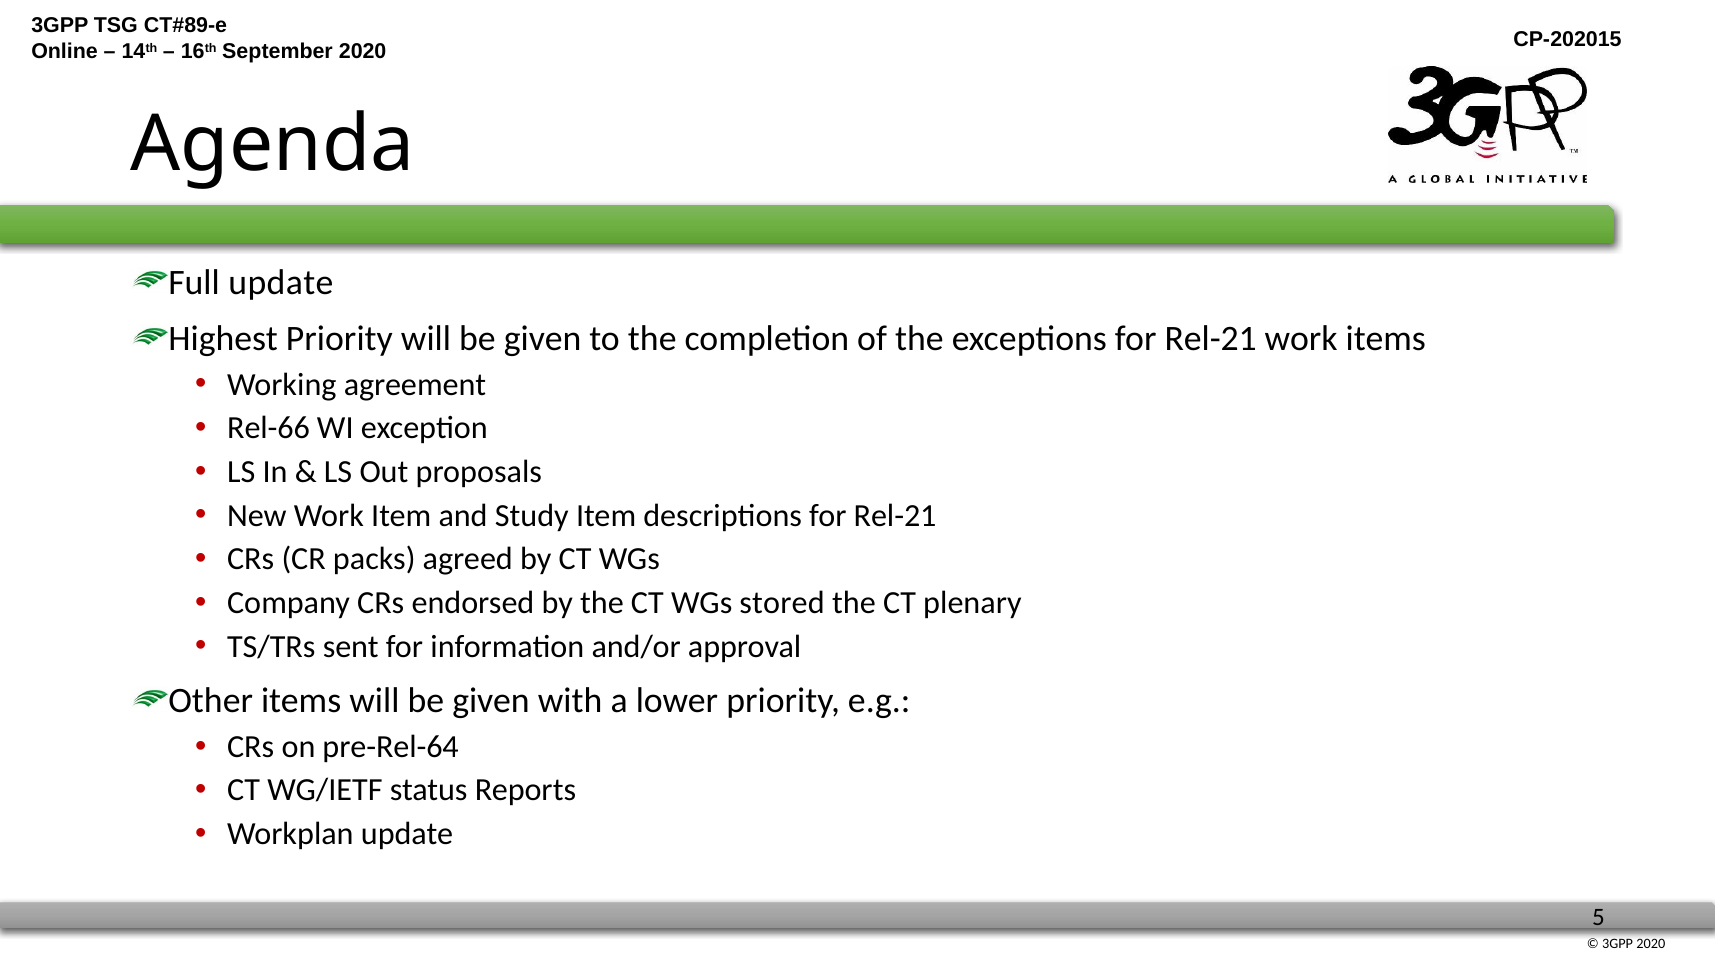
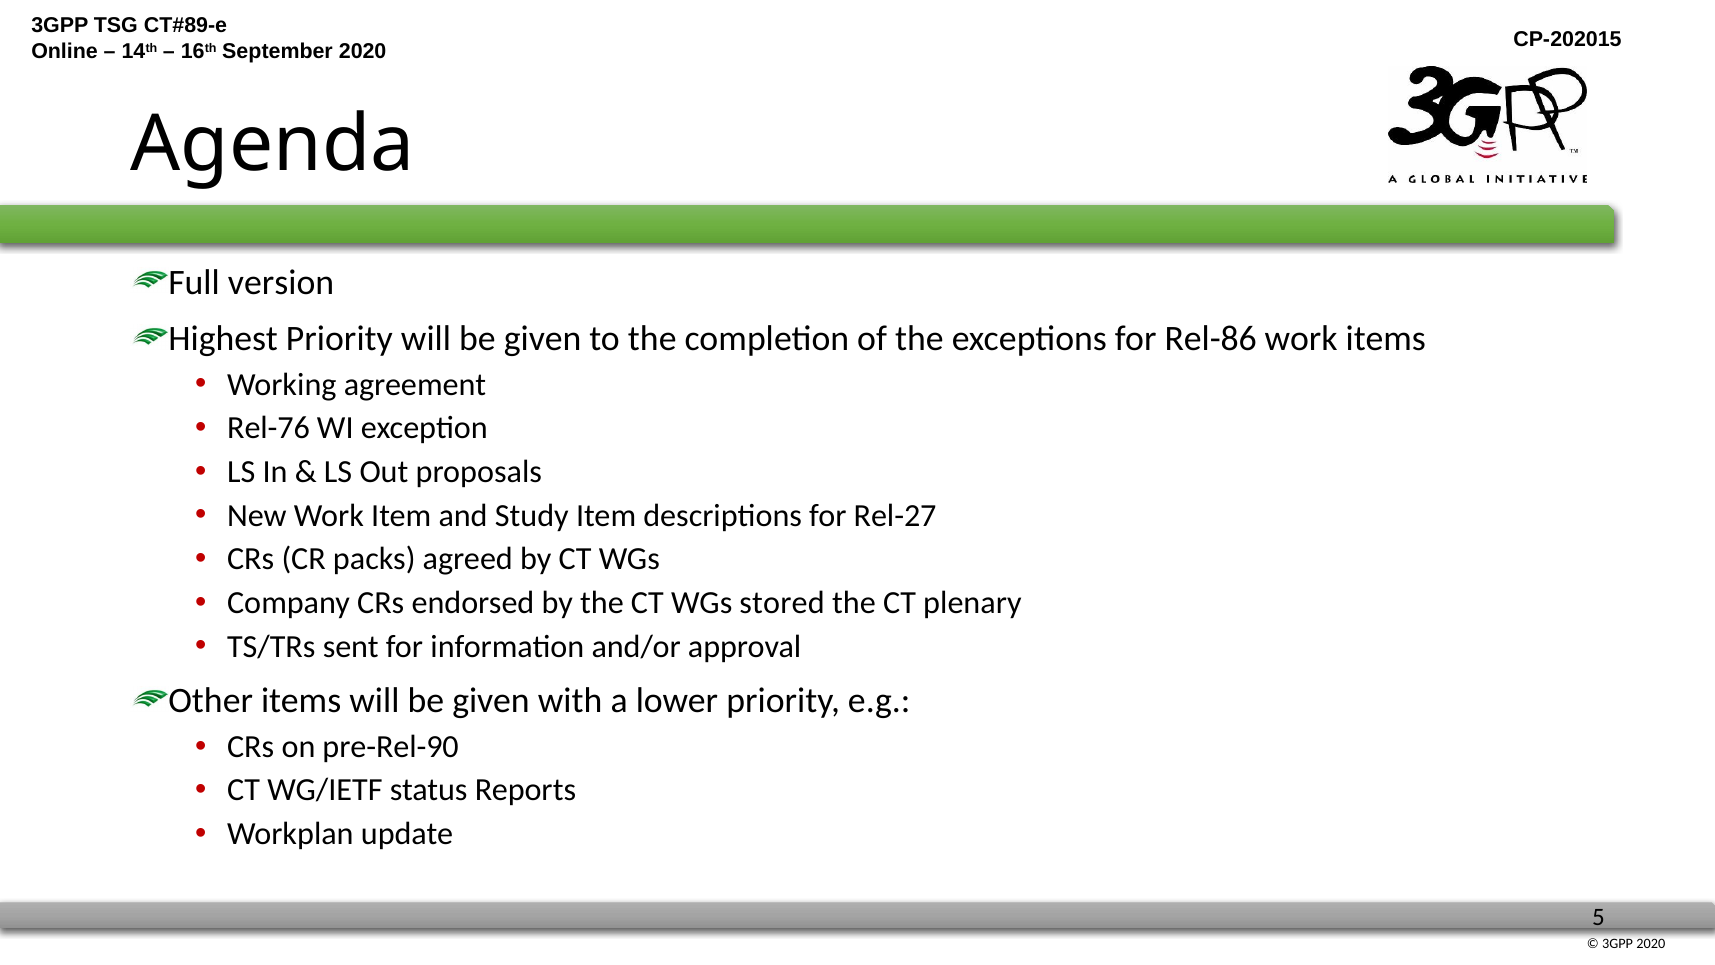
Full update: update -> version
exceptions for Rel-21: Rel-21 -> Rel-86
Rel-66: Rel-66 -> Rel-76
descriptions for Rel-21: Rel-21 -> Rel-27
pre-Rel-64: pre-Rel-64 -> pre-Rel-90
